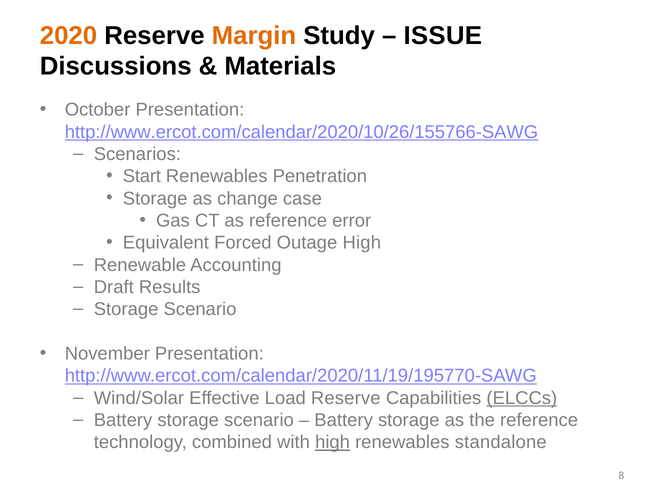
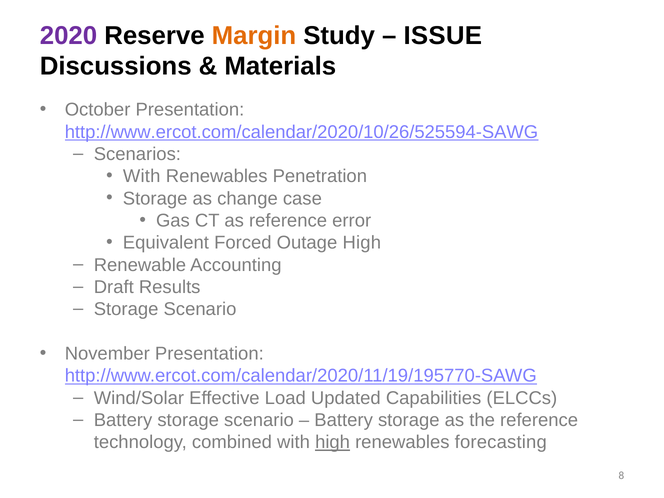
2020 colour: orange -> purple
http://www.ercot.com/calendar/2020/10/26/155766-SAWG: http://www.ercot.com/calendar/2020/10/26/155766-SAWG -> http://www.ercot.com/calendar/2020/10/26/525594-SAWG
Start at (142, 176): Start -> With
Load Reserve: Reserve -> Updated
ELCCs underline: present -> none
standalone: standalone -> forecasting
